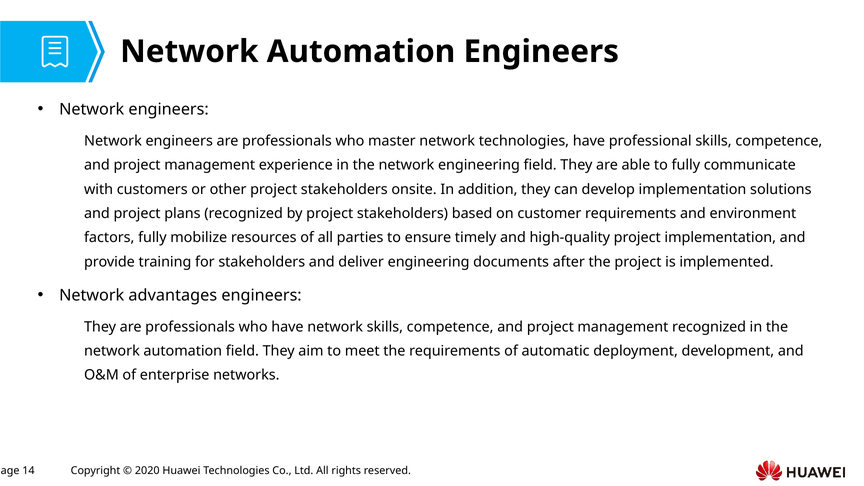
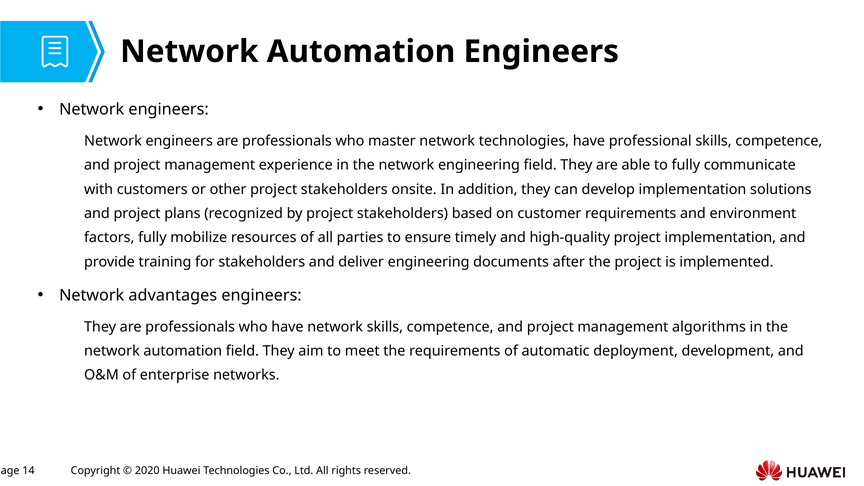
management recognized: recognized -> algorithms
